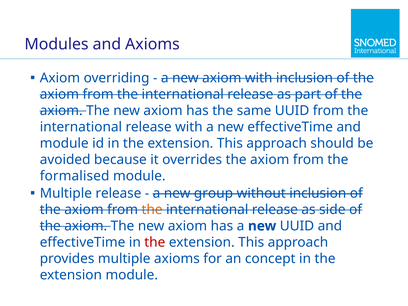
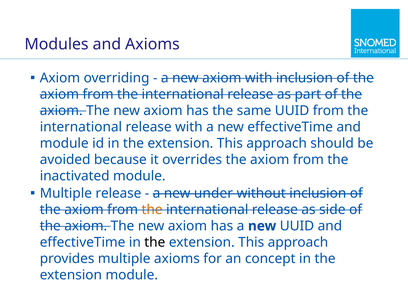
formalised: formalised -> inactivated
group: group -> under
the at (155, 242) colour: red -> black
